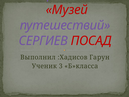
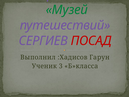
Музей colour: red -> green
